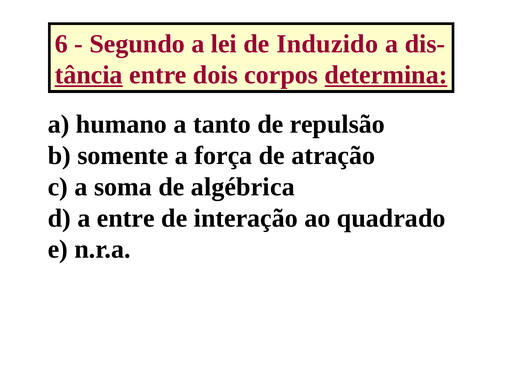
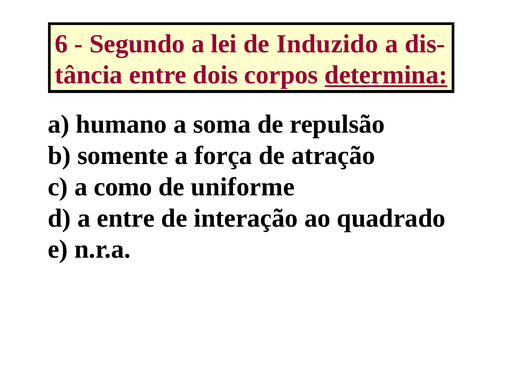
tância underline: present -> none
tanto: tanto -> soma
soma: soma -> como
algébrica: algébrica -> uniforme
